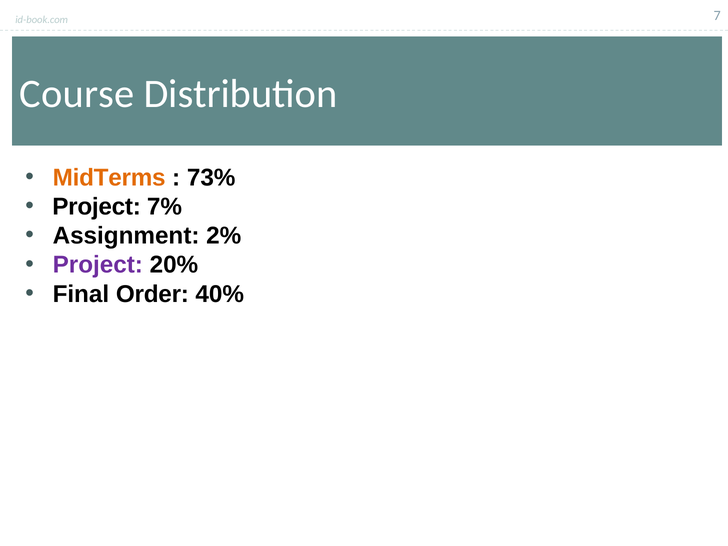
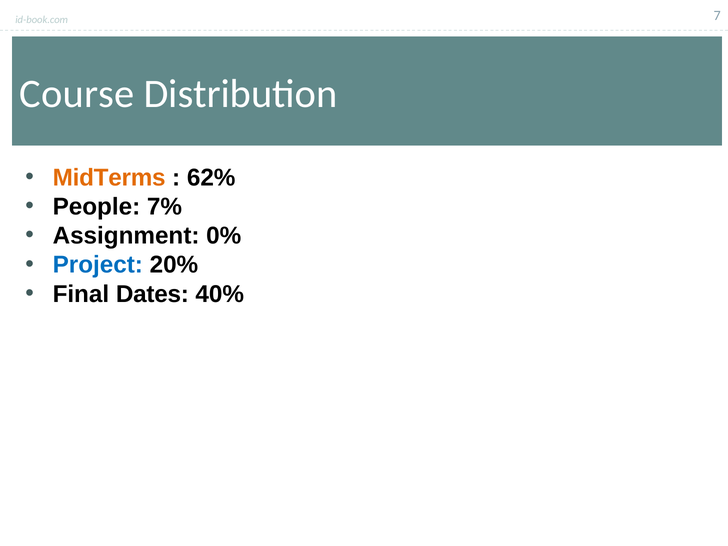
73%: 73% -> 62%
Project at (97, 207): Project -> People
2%: 2% -> 0%
Project at (98, 265) colour: purple -> blue
Order: Order -> Dates
